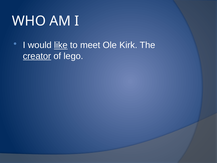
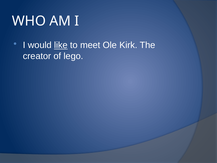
creator underline: present -> none
